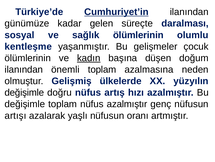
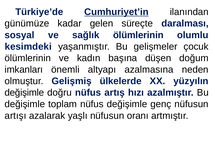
kentleşme: kentleşme -> kesimdeki
kadın underline: present -> none
ilanından at (24, 69): ilanından -> imkanları
önemli toplam: toplam -> altyapı
nüfus azalmıştır: azalmıştır -> değişimle
